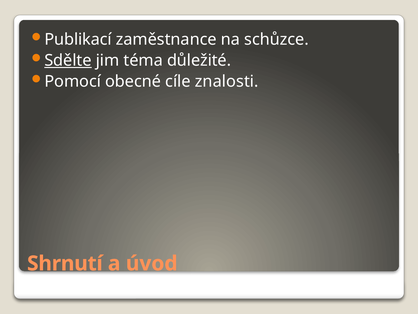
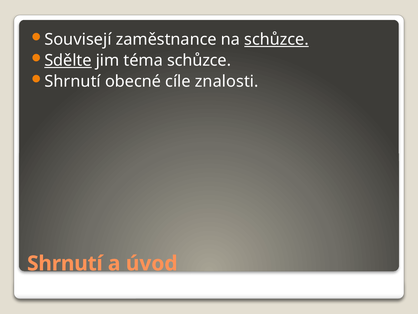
Publikací: Publikací -> Souvisejí
schůzce at (277, 39) underline: none -> present
téma důležité: důležité -> schůzce
Pomocí at (73, 81): Pomocí -> Shrnutí
